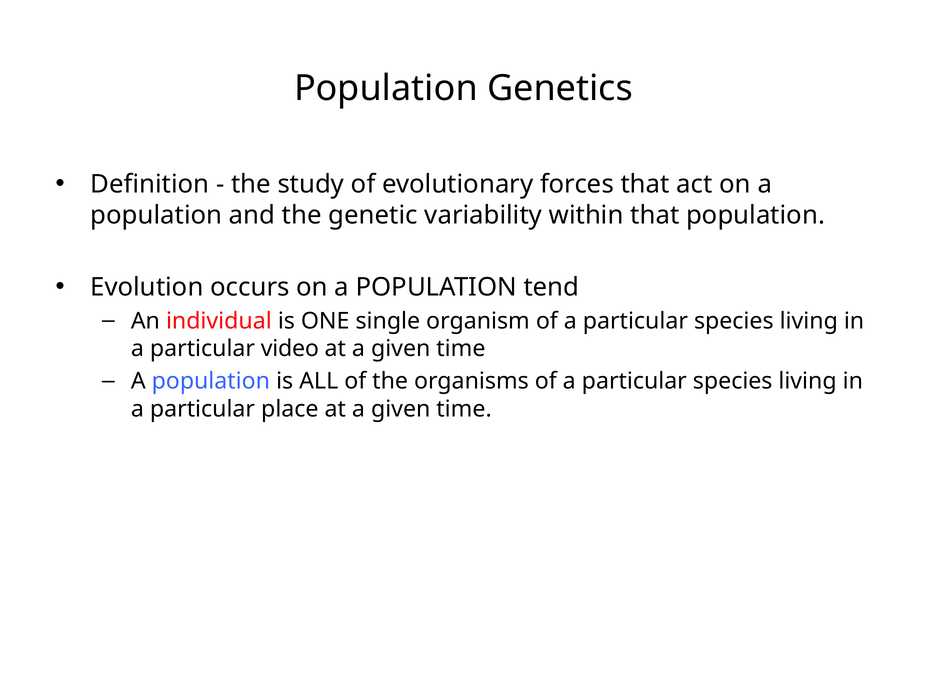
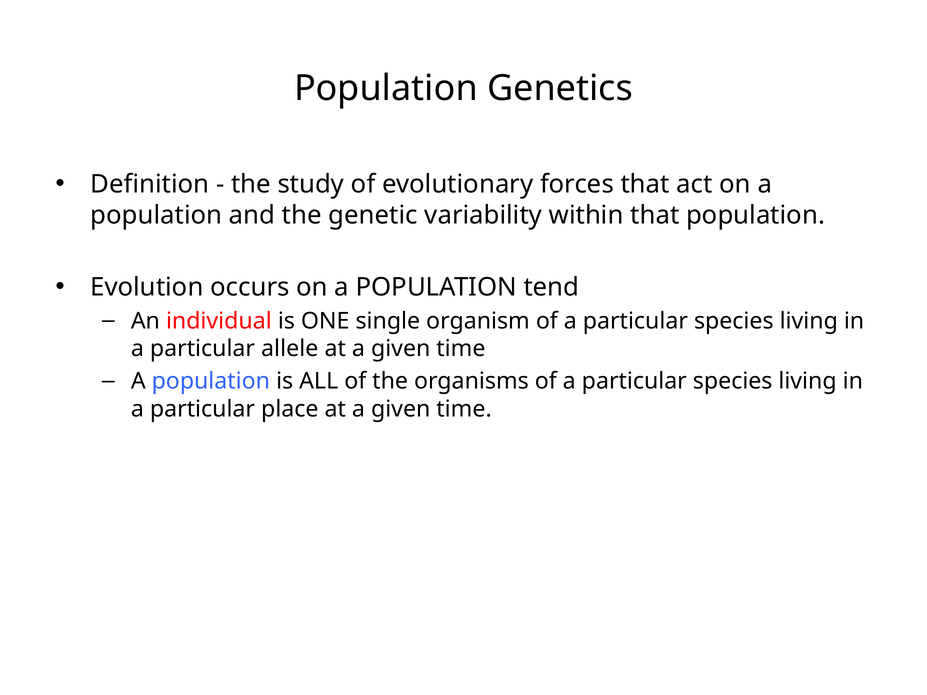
video: video -> allele
